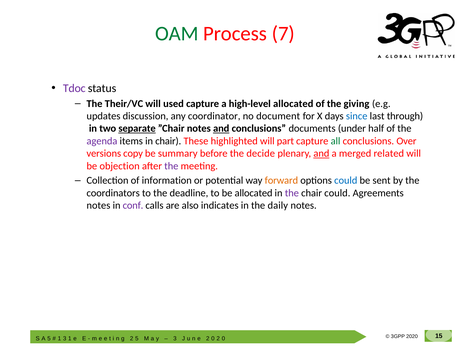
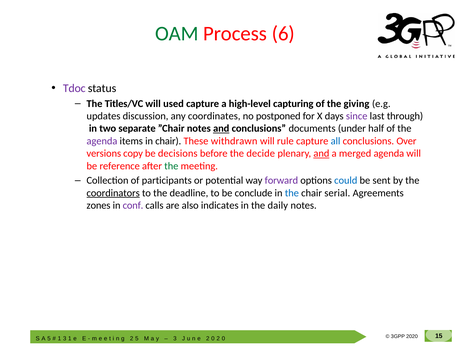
7: 7 -> 6
Their/VC: Their/VC -> Titles/VC
high-level allocated: allocated -> capturing
coordinator: coordinator -> coordinates
document: document -> postponed
since colour: blue -> purple
separate underline: present -> none
highlighted: highlighted -> withdrawn
part: part -> rule
all colour: green -> blue
summary: summary -> decisions
merged related: related -> agenda
objection: objection -> reference
the at (171, 166) colour: purple -> green
information: information -> participants
forward colour: orange -> purple
coordinators underline: none -> present
be allocated: allocated -> conclude
the at (292, 193) colour: purple -> blue
chair could: could -> serial
notes at (98, 205): notes -> zones
